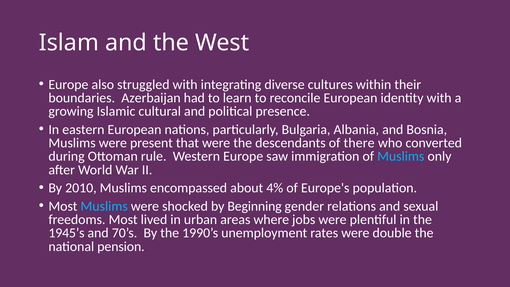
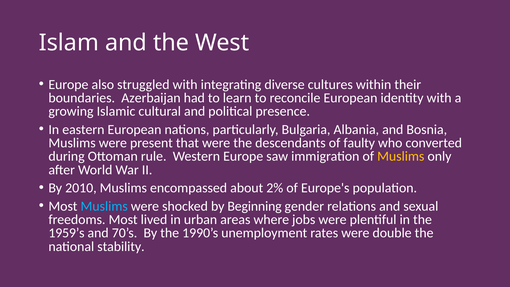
there: there -> faulty
Muslims at (401, 156) colour: light blue -> yellow
4%: 4% -> 2%
1945’s: 1945’s -> 1959’s
pension: pension -> stability
